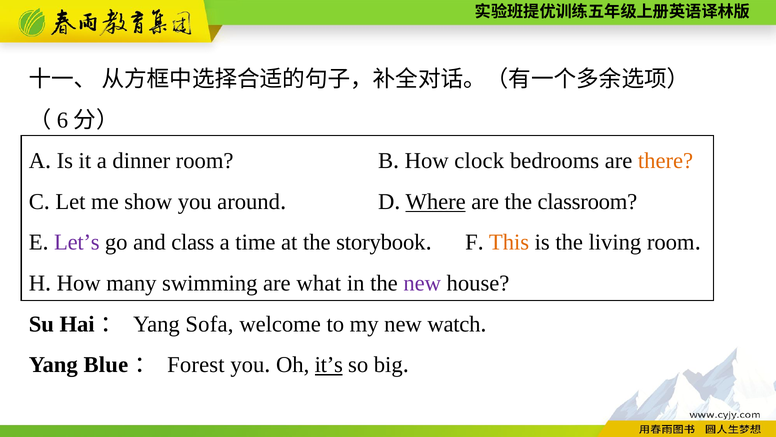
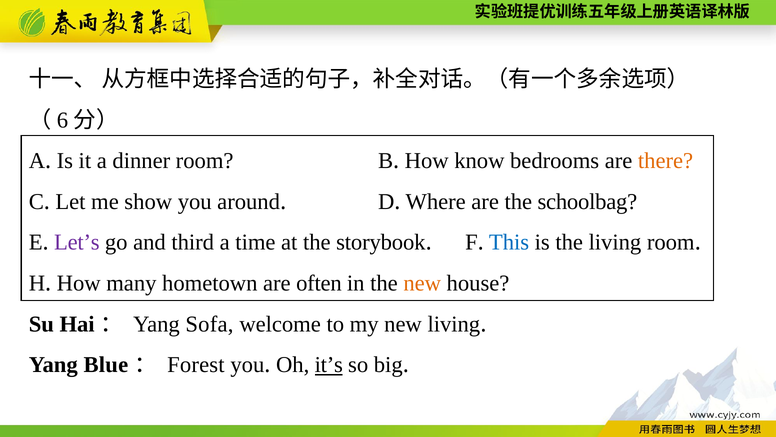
clock: clock -> know
Where underline: present -> none
classroom: classroom -> schoolbag
class: class -> third
This colour: orange -> blue
swimming: swimming -> hometown
what: what -> often
new at (422, 283) colour: purple -> orange
new watch: watch -> living
